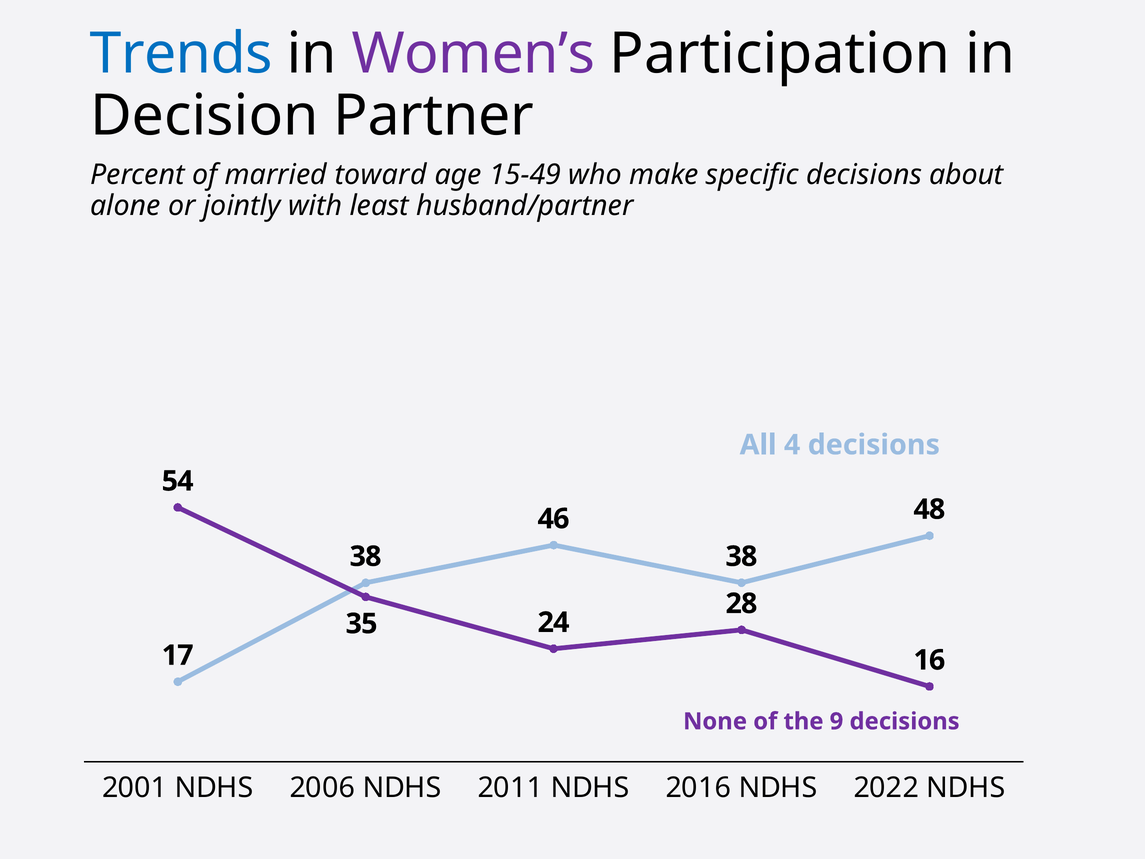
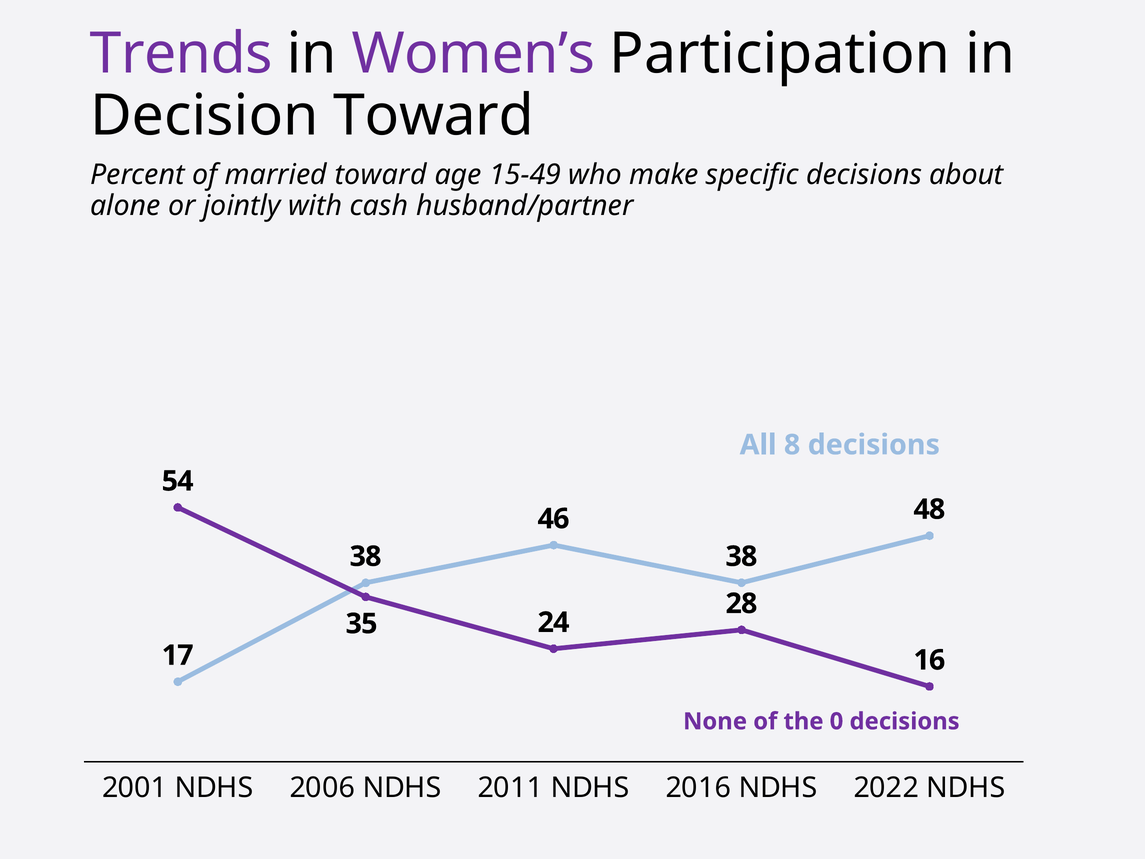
Trends colour: blue -> purple
Decision Partner: Partner -> Toward
least: least -> cash
4: 4 -> 8
9: 9 -> 0
